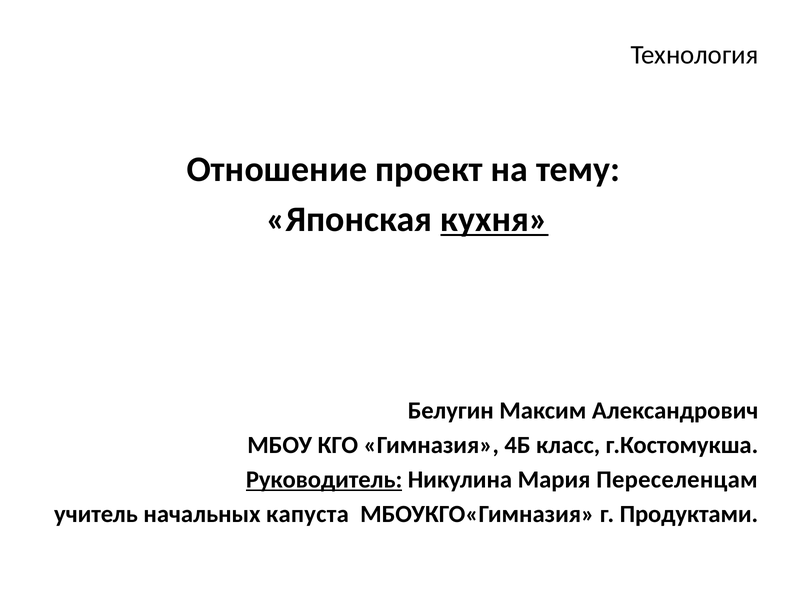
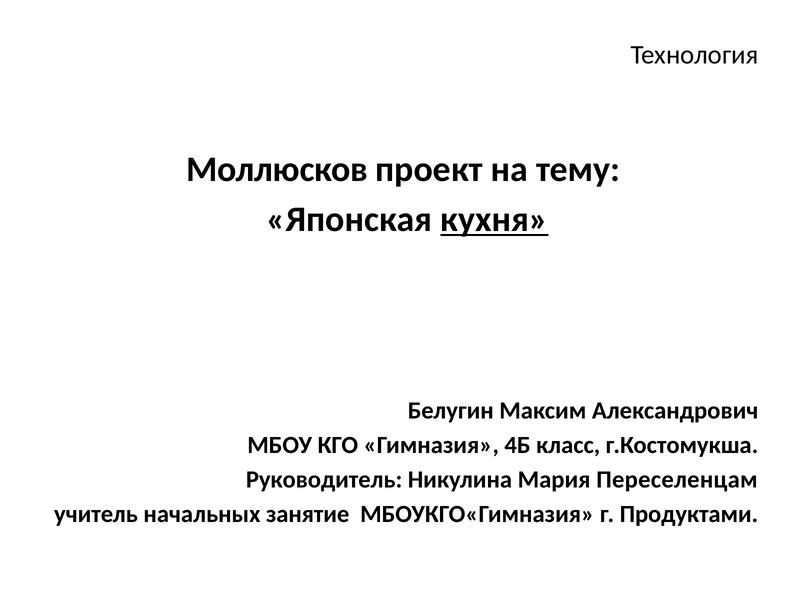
Отношение: Отношение -> Моллюсков
Руководитель underline: present -> none
капуста: капуста -> занятие
